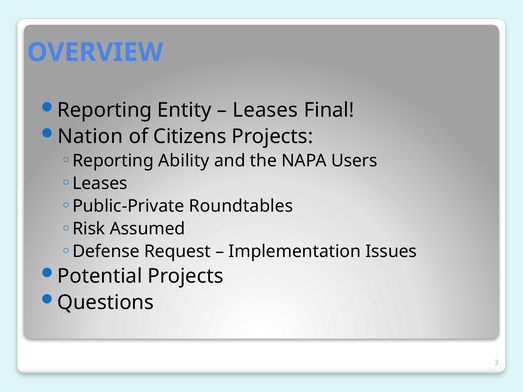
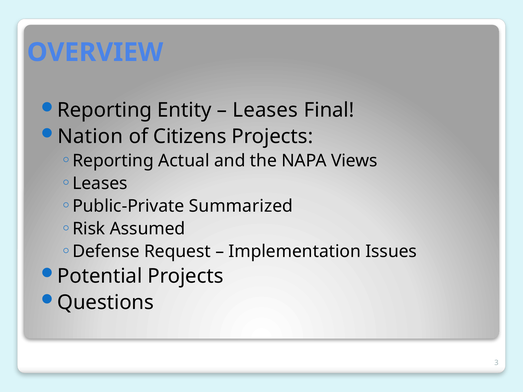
Ability: Ability -> Actual
Users: Users -> Views
Roundtables: Roundtables -> Summarized
